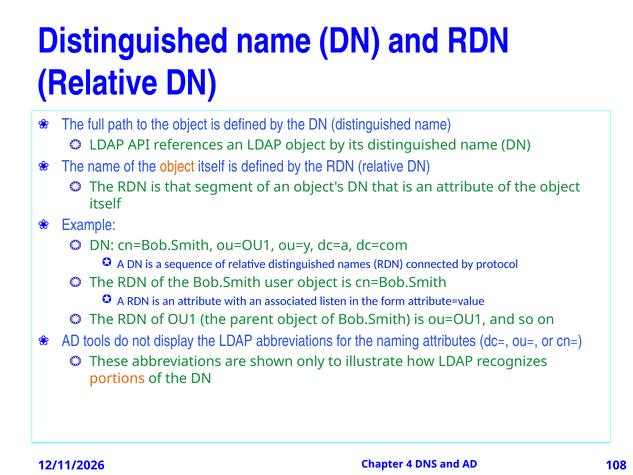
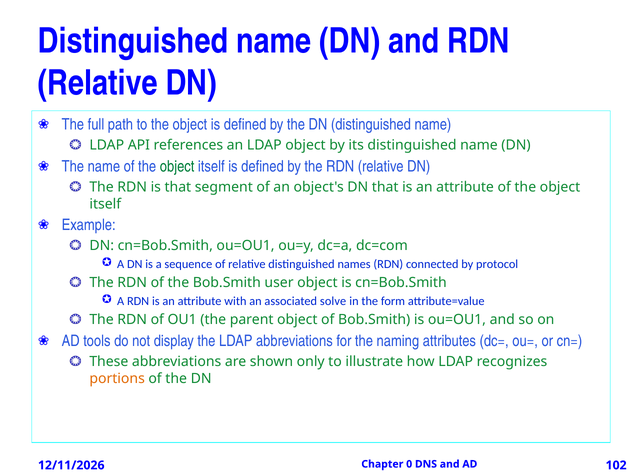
object at (177, 166) colour: orange -> green
listen: listen -> solve
4: 4 -> 0
108: 108 -> 102
